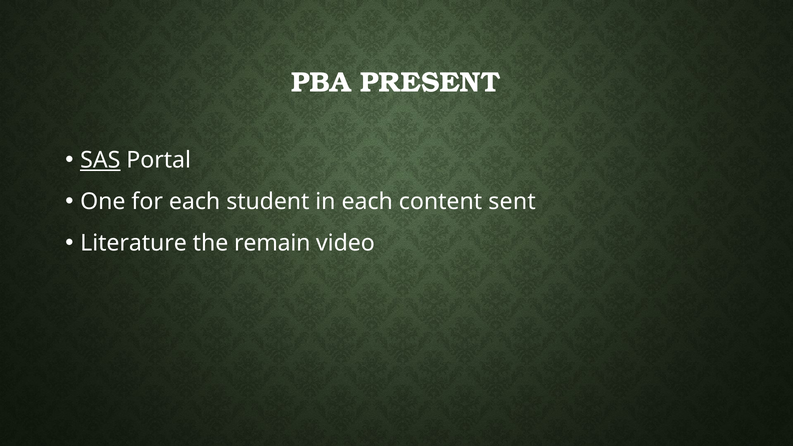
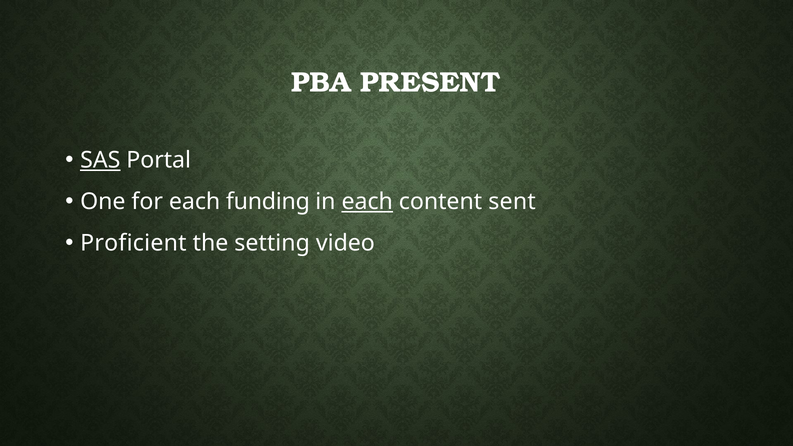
student: student -> funding
each at (367, 202) underline: none -> present
Literature: Literature -> Proficient
remain: remain -> setting
